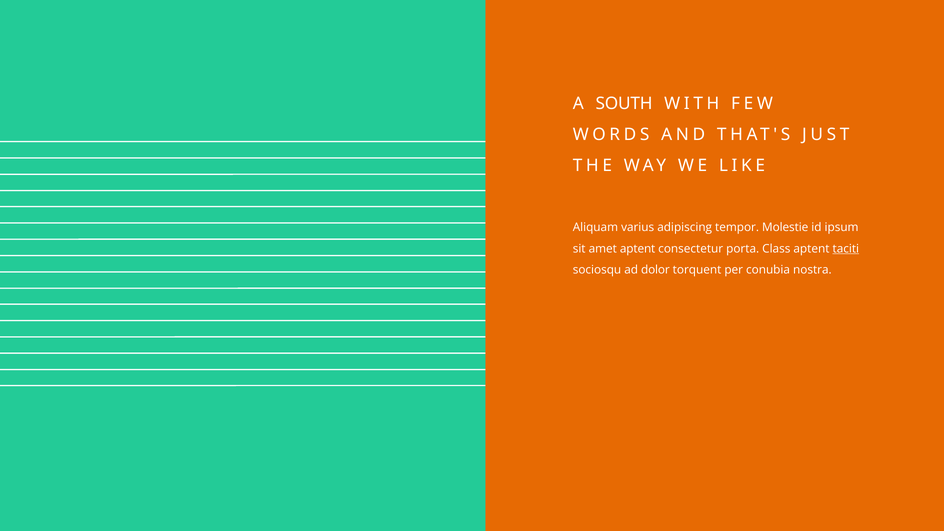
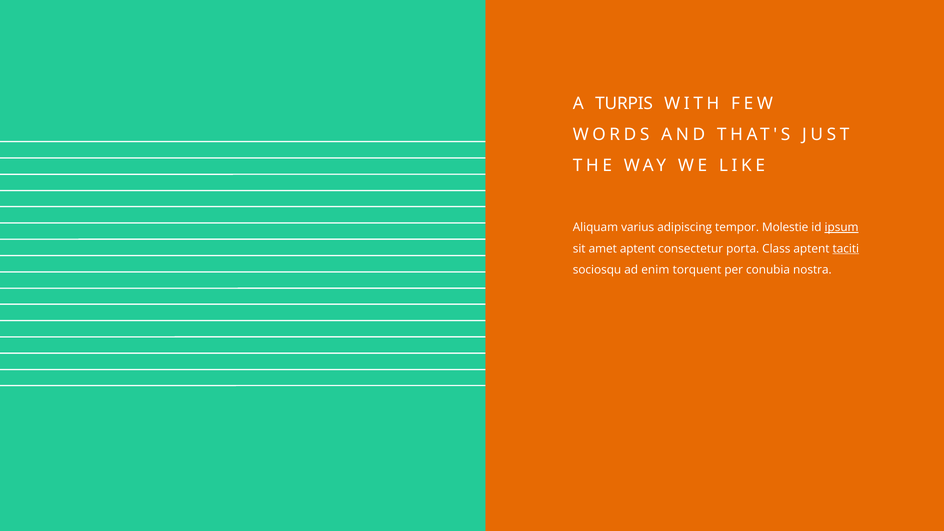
SOUTH: SOUTH -> TURPIS
ipsum underline: none -> present
dolor: dolor -> enim
